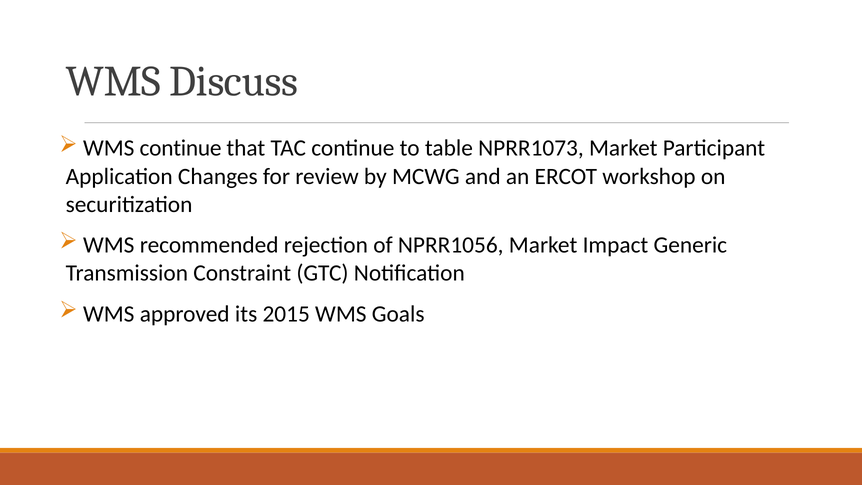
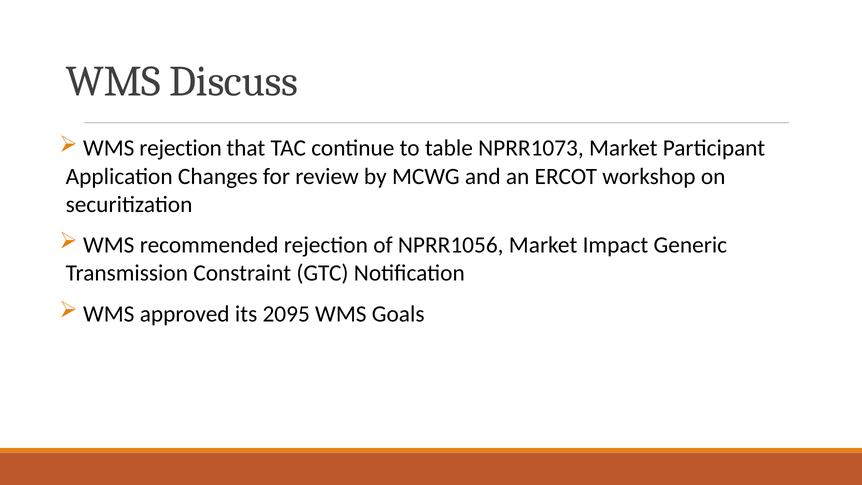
WMS continue: continue -> rejection
2015: 2015 -> 2095
